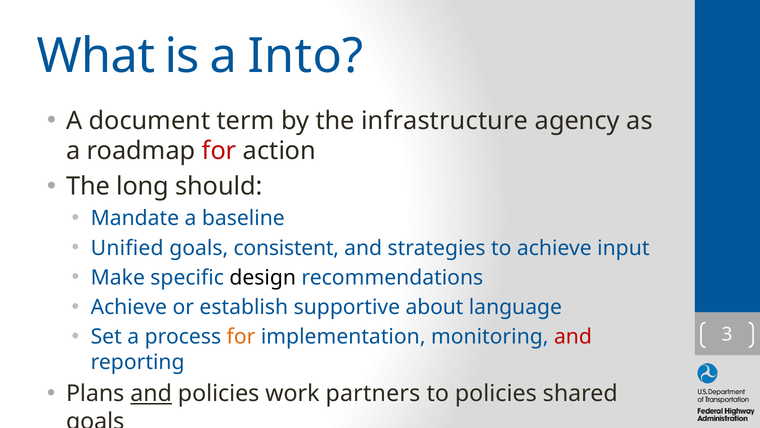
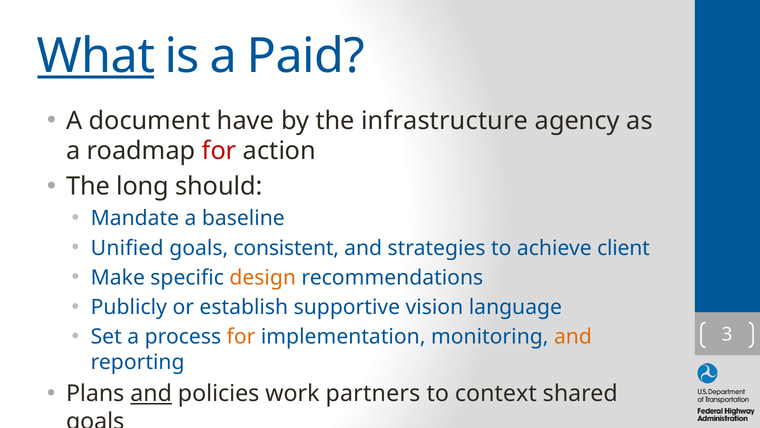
What underline: none -> present
Into: Into -> Paid
term: term -> have
input: input -> client
design colour: black -> orange
Achieve at (129, 307): Achieve -> Publicly
about: about -> vision
and at (573, 336) colour: red -> orange
to policies: policies -> context
